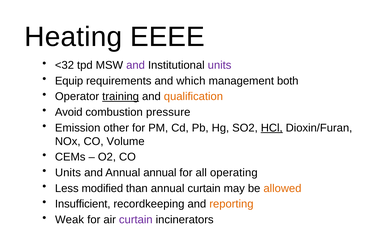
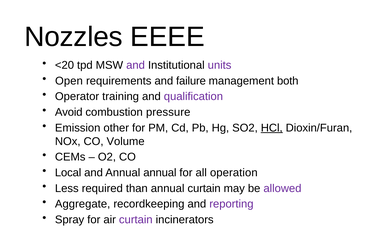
Heating: Heating -> Nozzles
<32: <32 -> <20
Equip: Equip -> Open
which: which -> failure
training underline: present -> none
qualification colour: orange -> purple
Units at (68, 173): Units -> Local
operating: operating -> operation
modified: modified -> required
allowed colour: orange -> purple
Insufficient: Insufficient -> Aggregate
reporting colour: orange -> purple
Weak: Weak -> Spray
